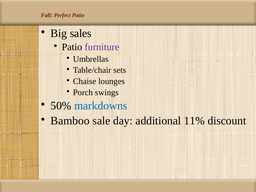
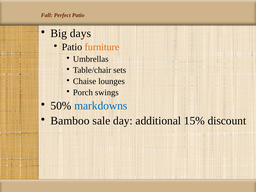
sales: sales -> days
furniture colour: purple -> orange
11%: 11% -> 15%
